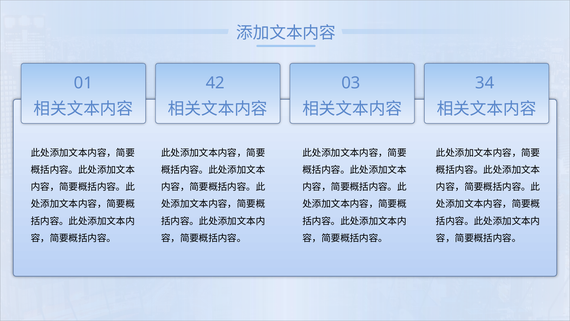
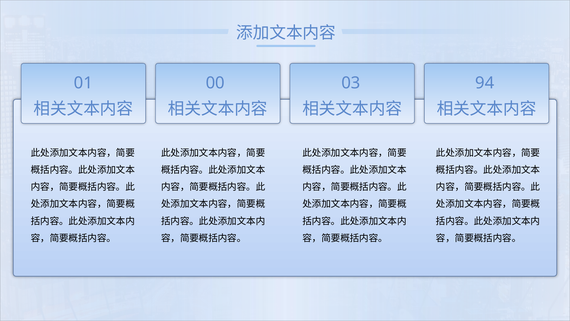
42: 42 -> 00
34: 34 -> 94
